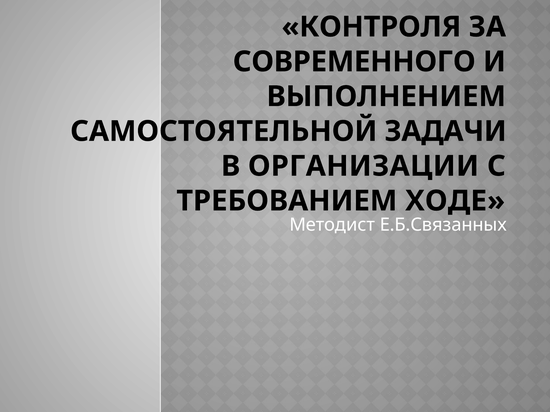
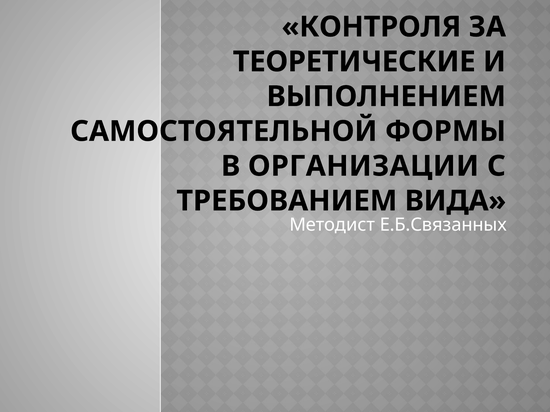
СОВРЕМЕННОГО: СОВРЕМЕННОГО -> ТЕОРЕТИЧЕСКИЕ
ЗАДАЧИ: ЗАДАЧИ -> ФОРМЫ
ХОДЕ: ХОДЕ -> ВИДА
